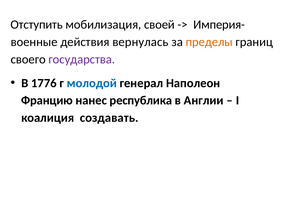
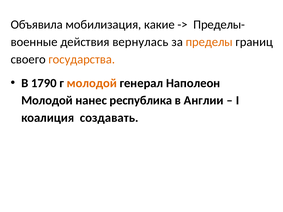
Отступить: Отступить -> Объявила
своей: своей -> какие
Империя-: Империя- -> Пределы-
государства colour: purple -> orange
1776: 1776 -> 1790
молодой at (92, 83) colour: blue -> orange
Францию at (47, 101): Францию -> Молодой
